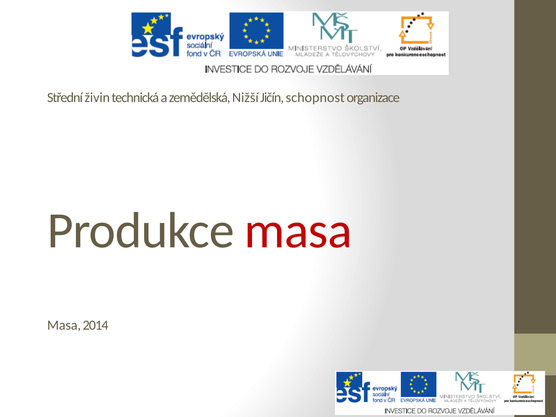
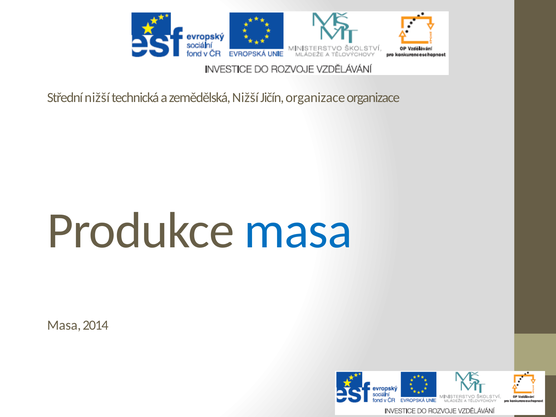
Střední živin: živin -> nižší
Jičín schopnost: schopnost -> organizace
masa at (298, 231) colour: red -> blue
